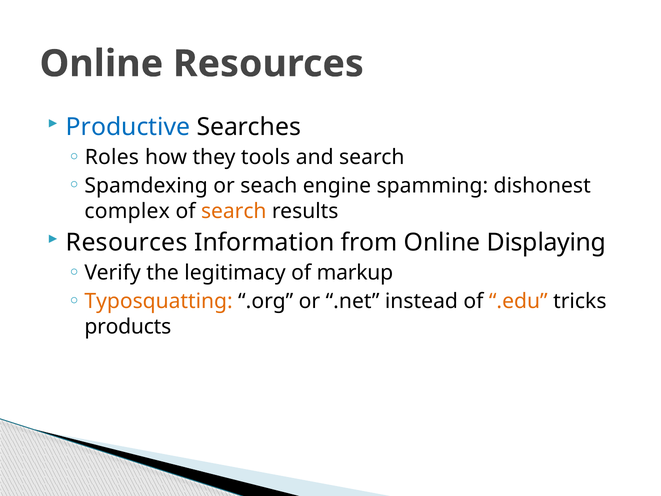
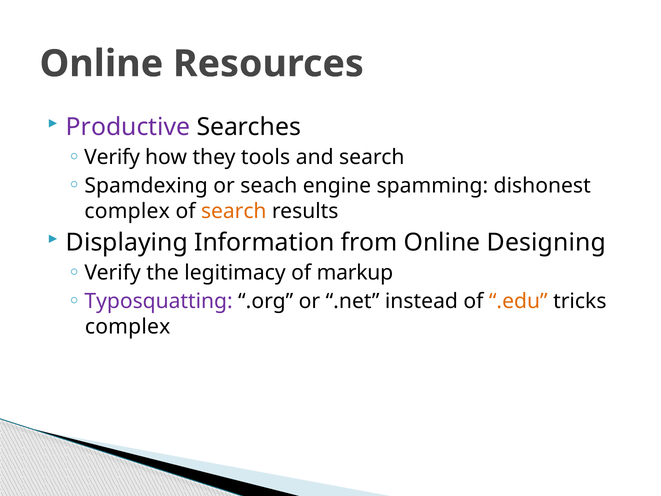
Productive colour: blue -> purple
Roles at (112, 157): Roles -> Verify
Resources at (127, 243): Resources -> Displaying
Displaying: Displaying -> Designing
Typosquatting colour: orange -> purple
products at (128, 327): products -> complex
